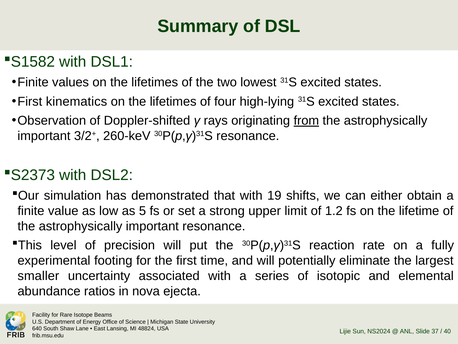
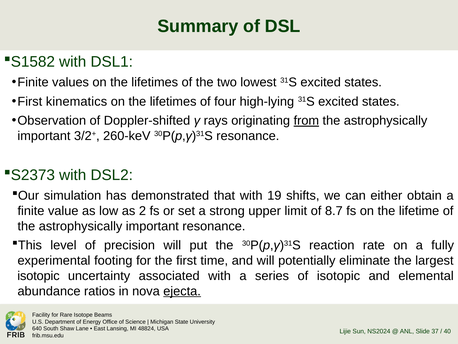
5: 5 -> 2
1.2: 1.2 -> 8.7
smaller at (38, 276): smaller -> isotopic
ejecta underline: none -> present
